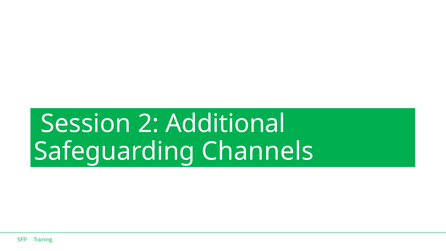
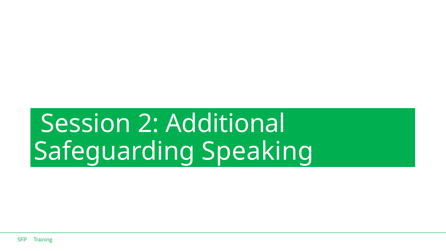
Channels: Channels -> Speaking
